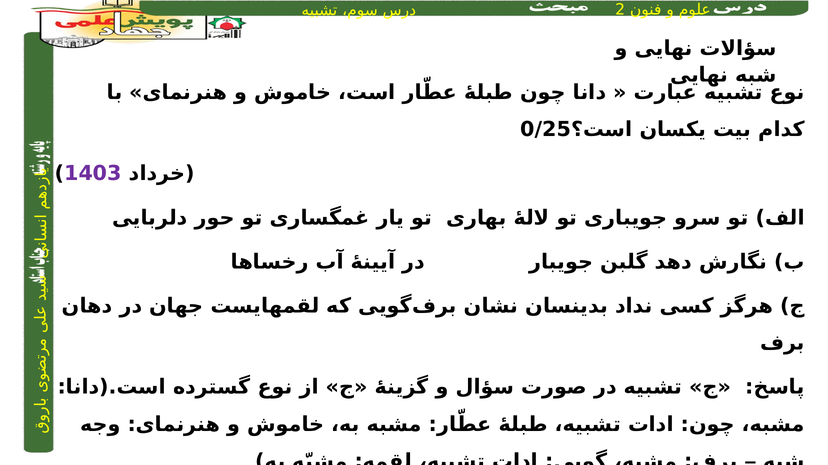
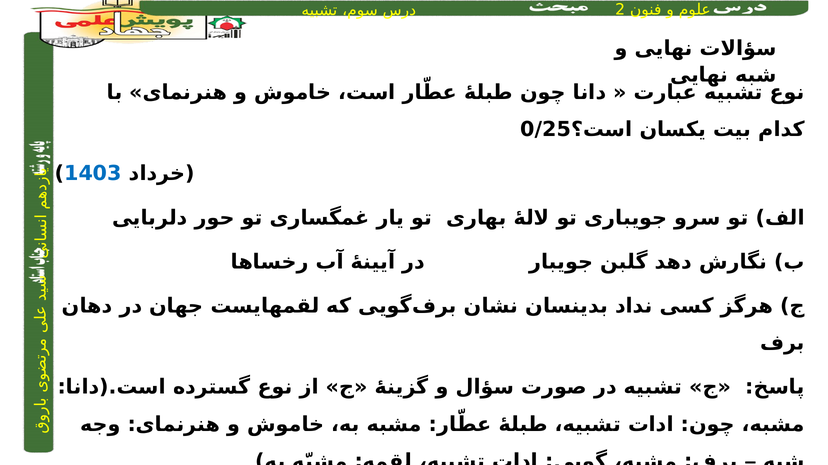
1403 colour: purple -> blue
